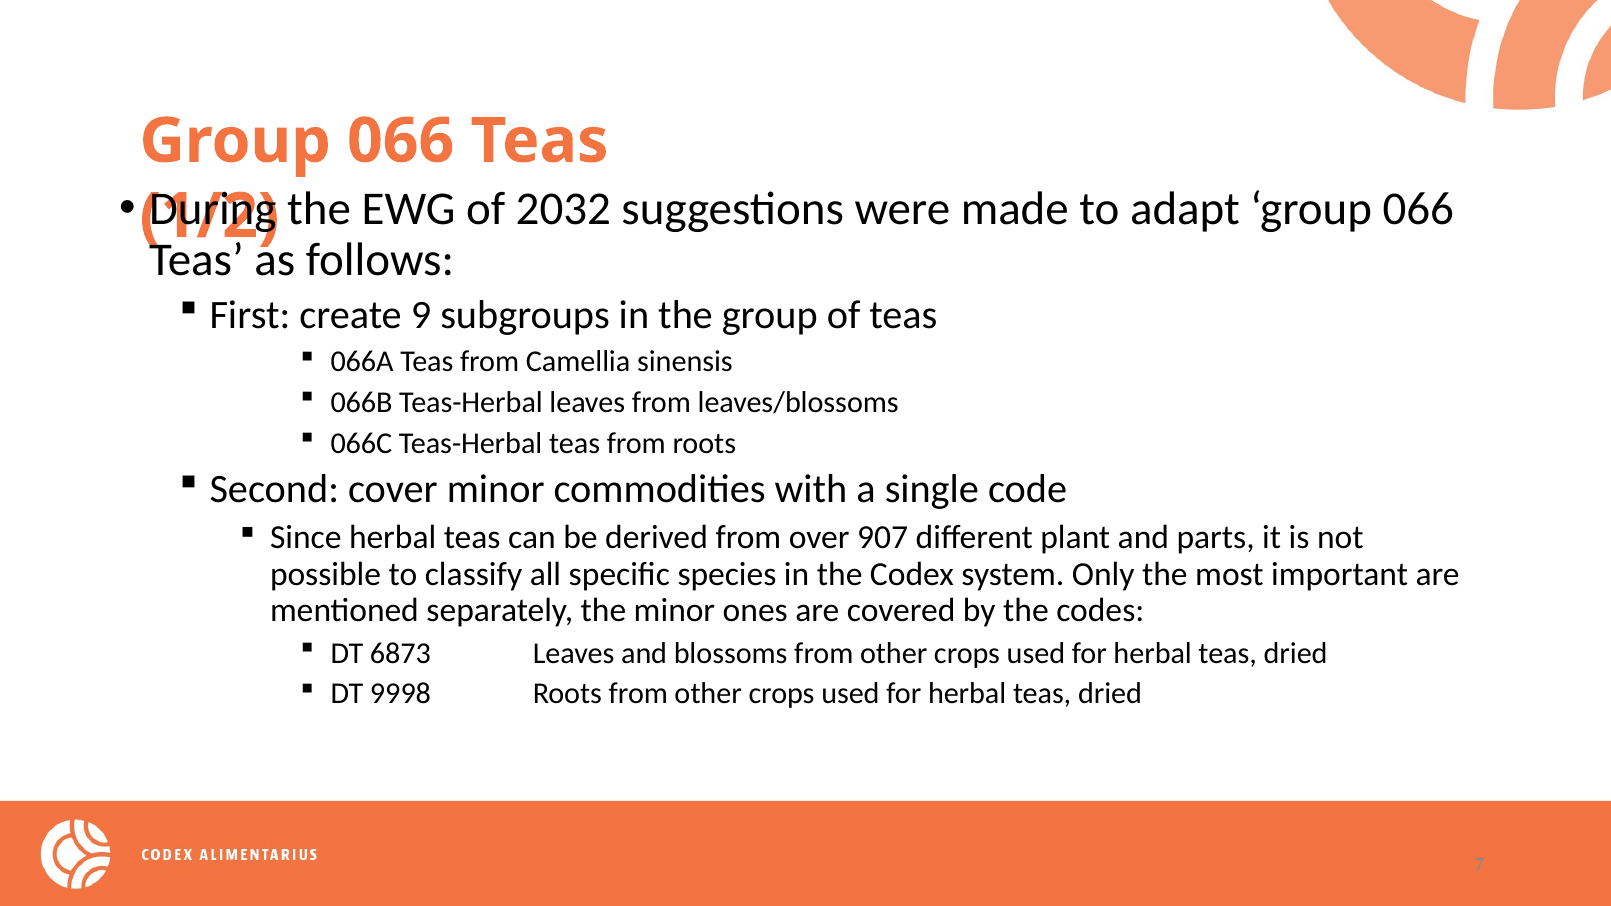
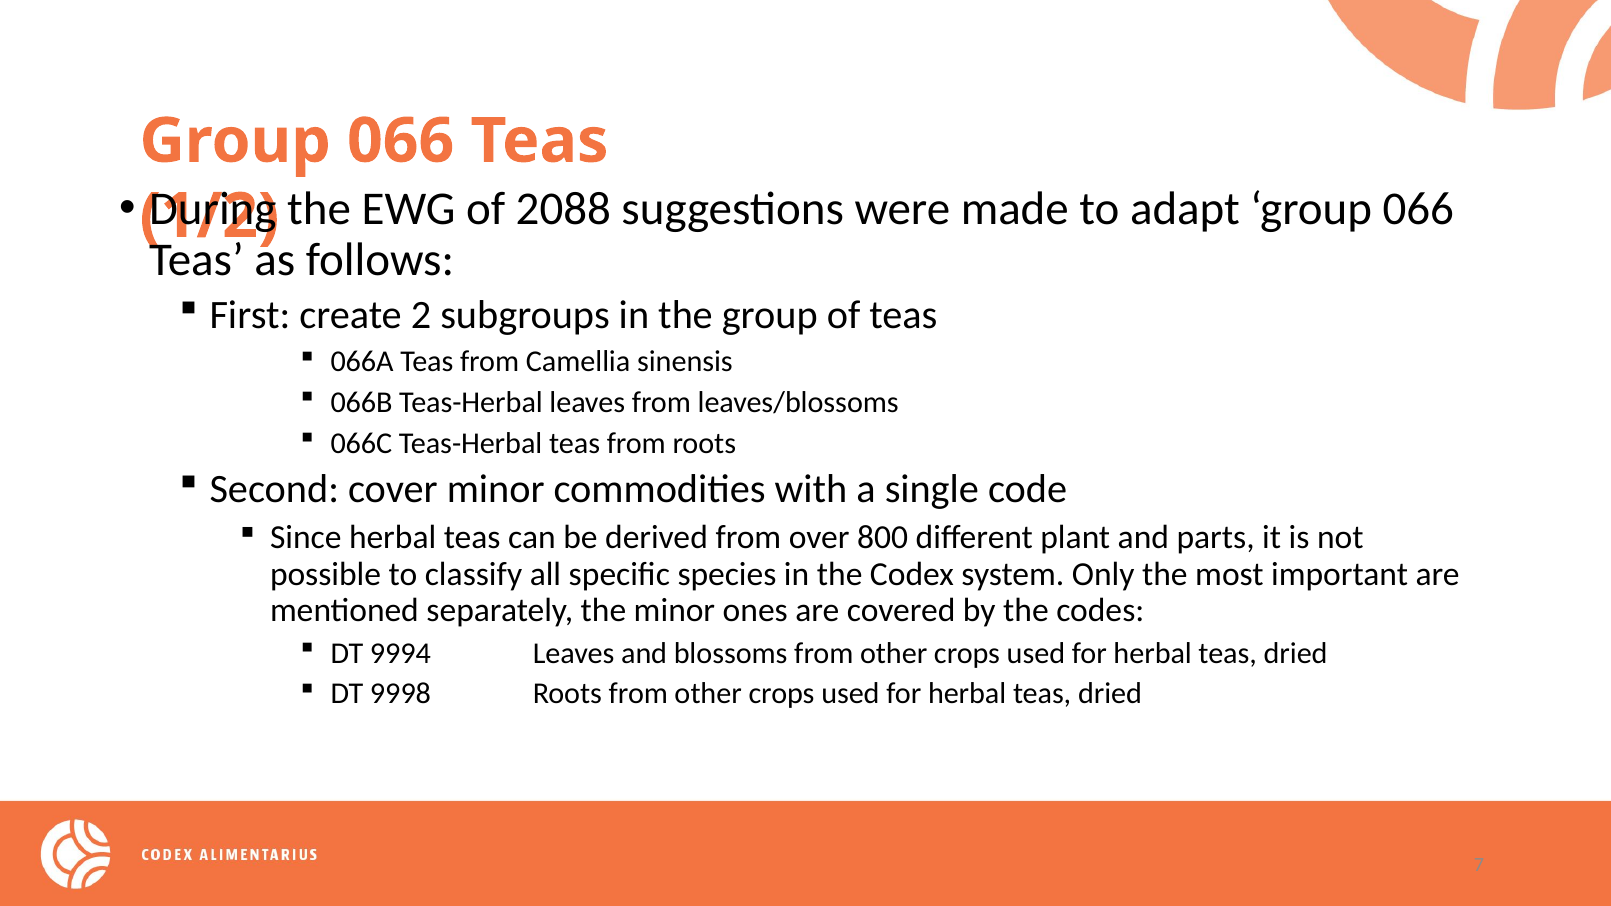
2032: 2032 -> 2088
9: 9 -> 2
907: 907 -> 800
6873: 6873 -> 9994
